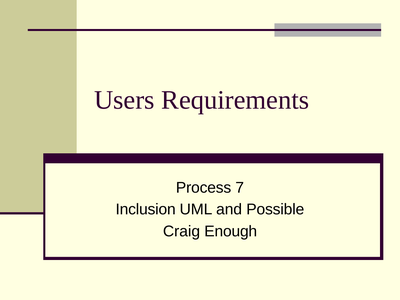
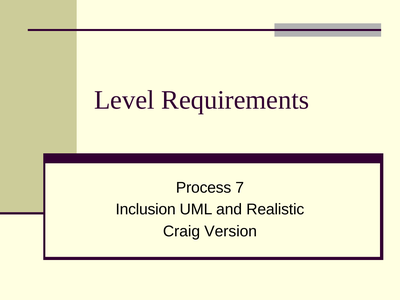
Users: Users -> Level
Possible: Possible -> Realistic
Enough: Enough -> Version
